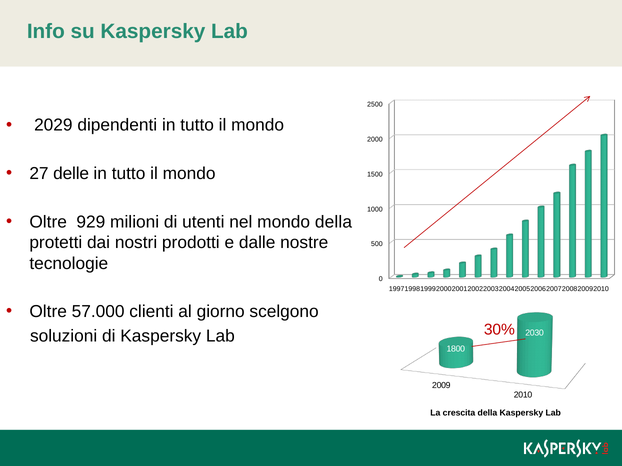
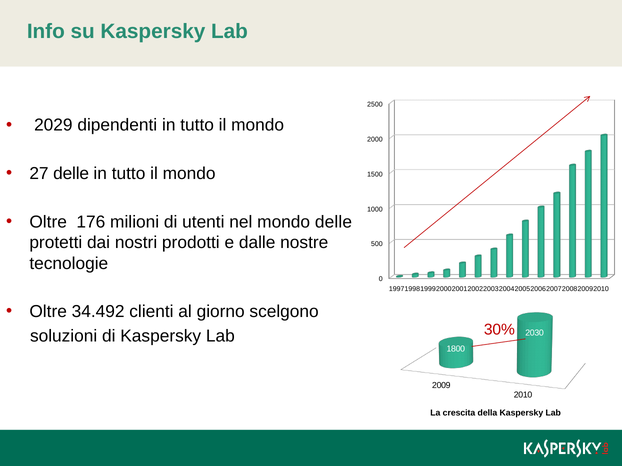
929: 929 -> 176
mondo della: della -> delle
57.000: 57.000 -> 34.492
